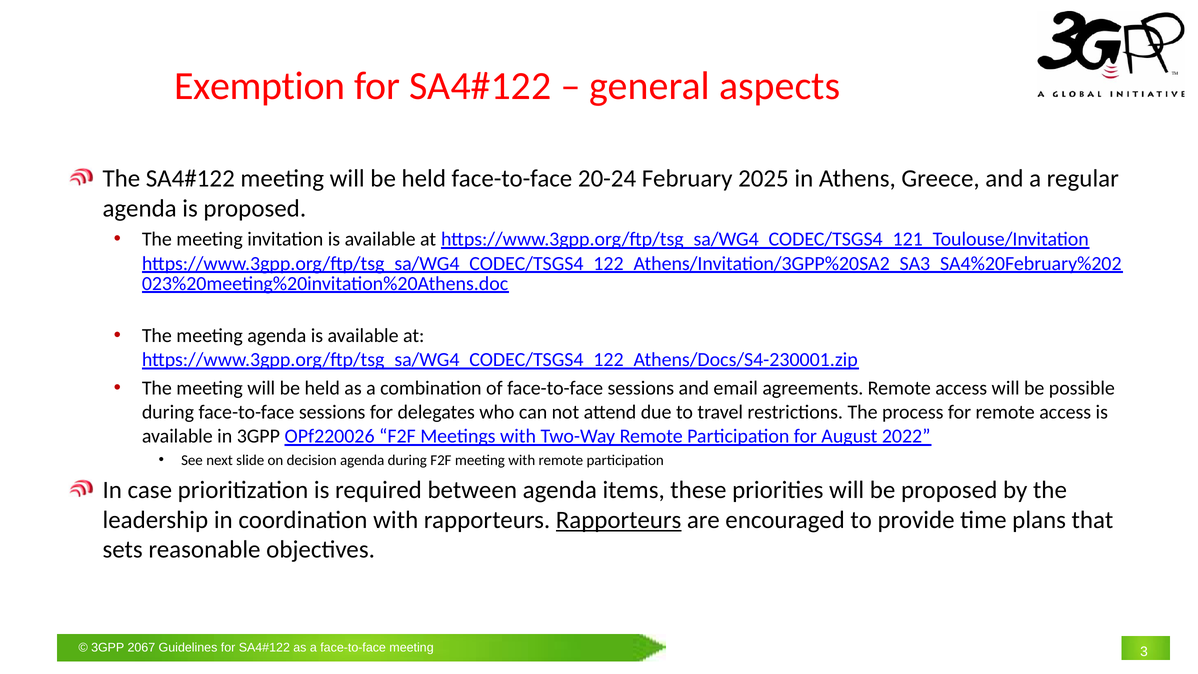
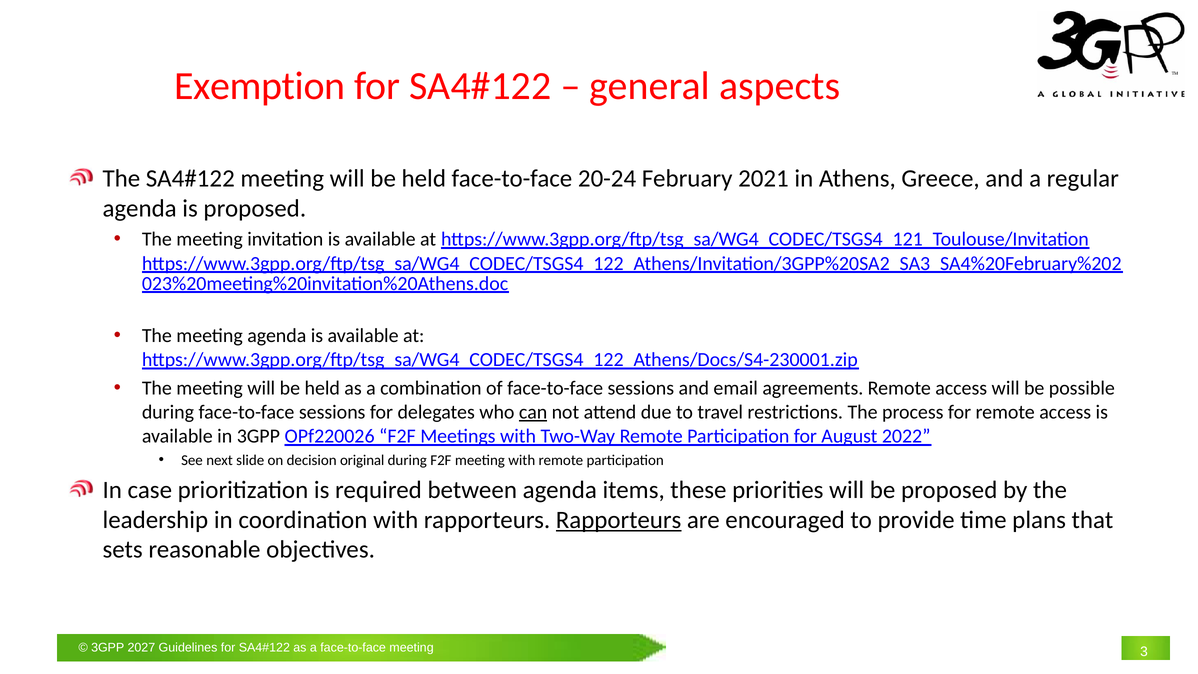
2025: 2025 -> 2021
can underline: none -> present
decision agenda: agenda -> original
2067: 2067 -> 2027
